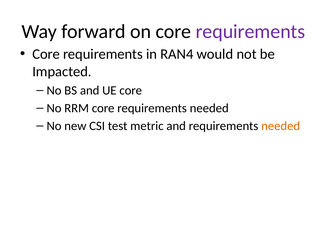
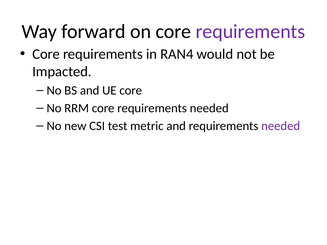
needed at (281, 126) colour: orange -> purple
